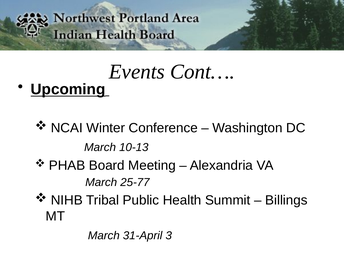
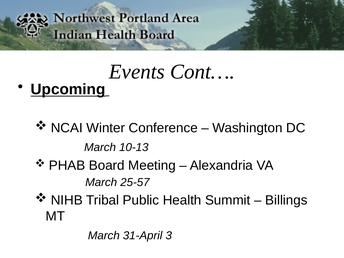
25-77: 25-77 -> 25-57
